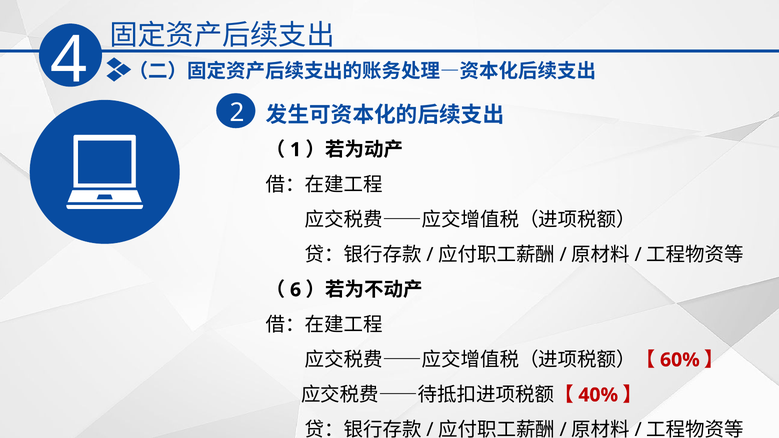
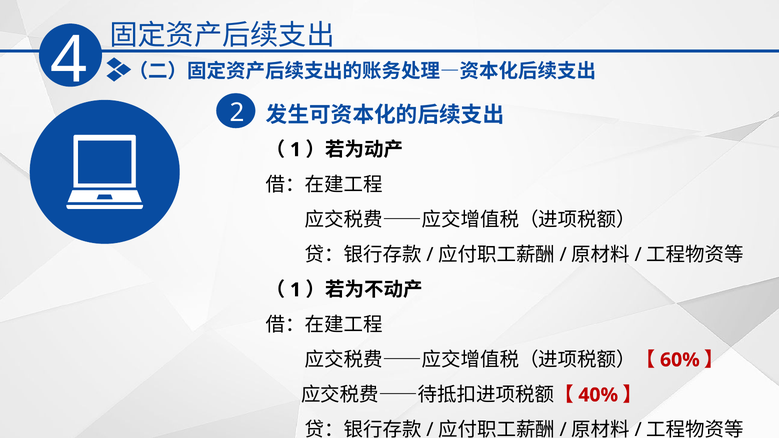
6 at (296, 290): 6 -> 1
